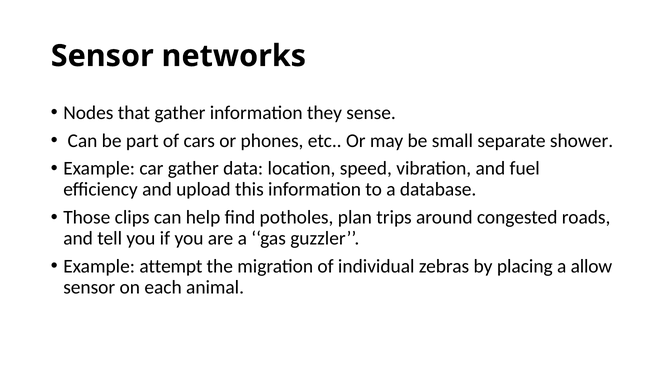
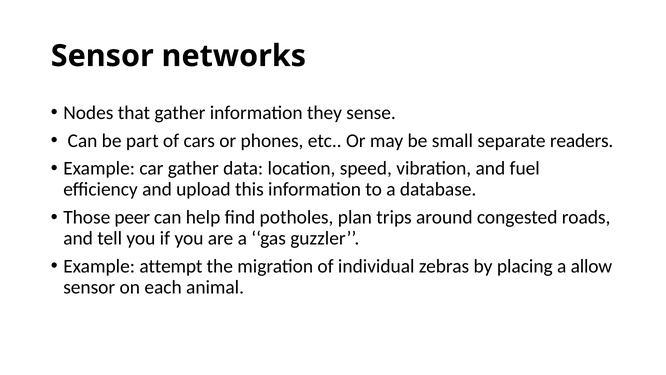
shower: shower -> readers
clips: clips -> peer
